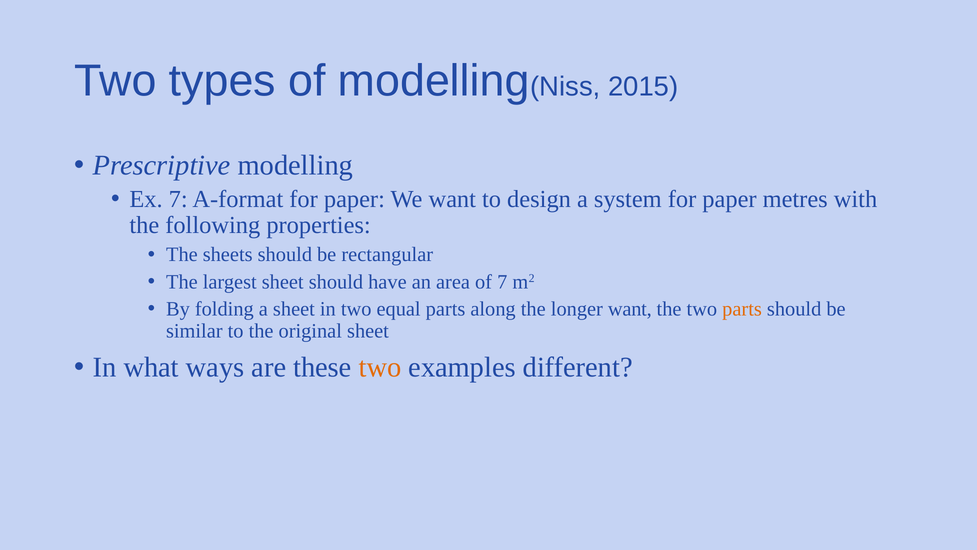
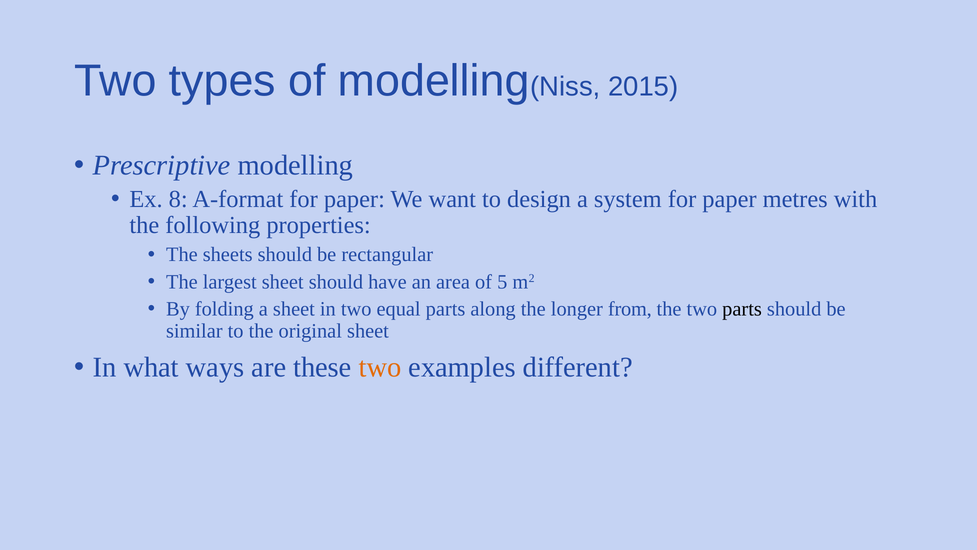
Ex 7: 7 -> 8
of 7: 7 -> 5
longer want: want -> from
parts at (742, 309) colour: orange -> black
